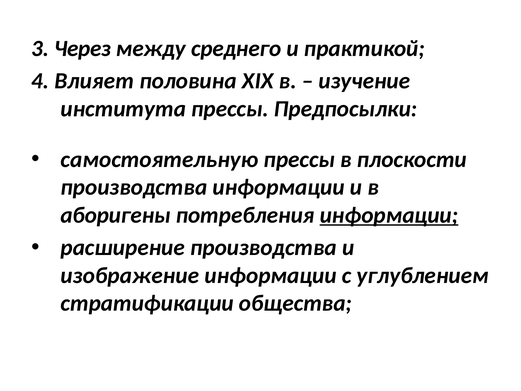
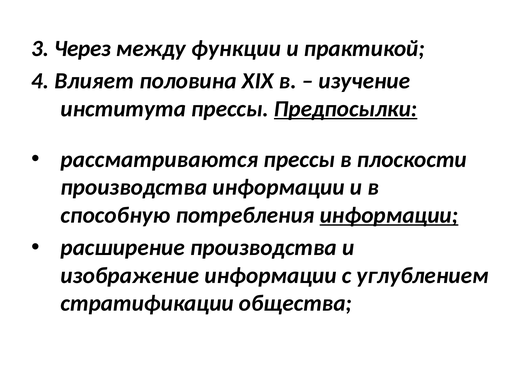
среднего: среднего -> функции
Предпосылки underline: none -> present
самостоятельную: самостоятельную -> рассматриваются
аборигены: аборигены -> способную
